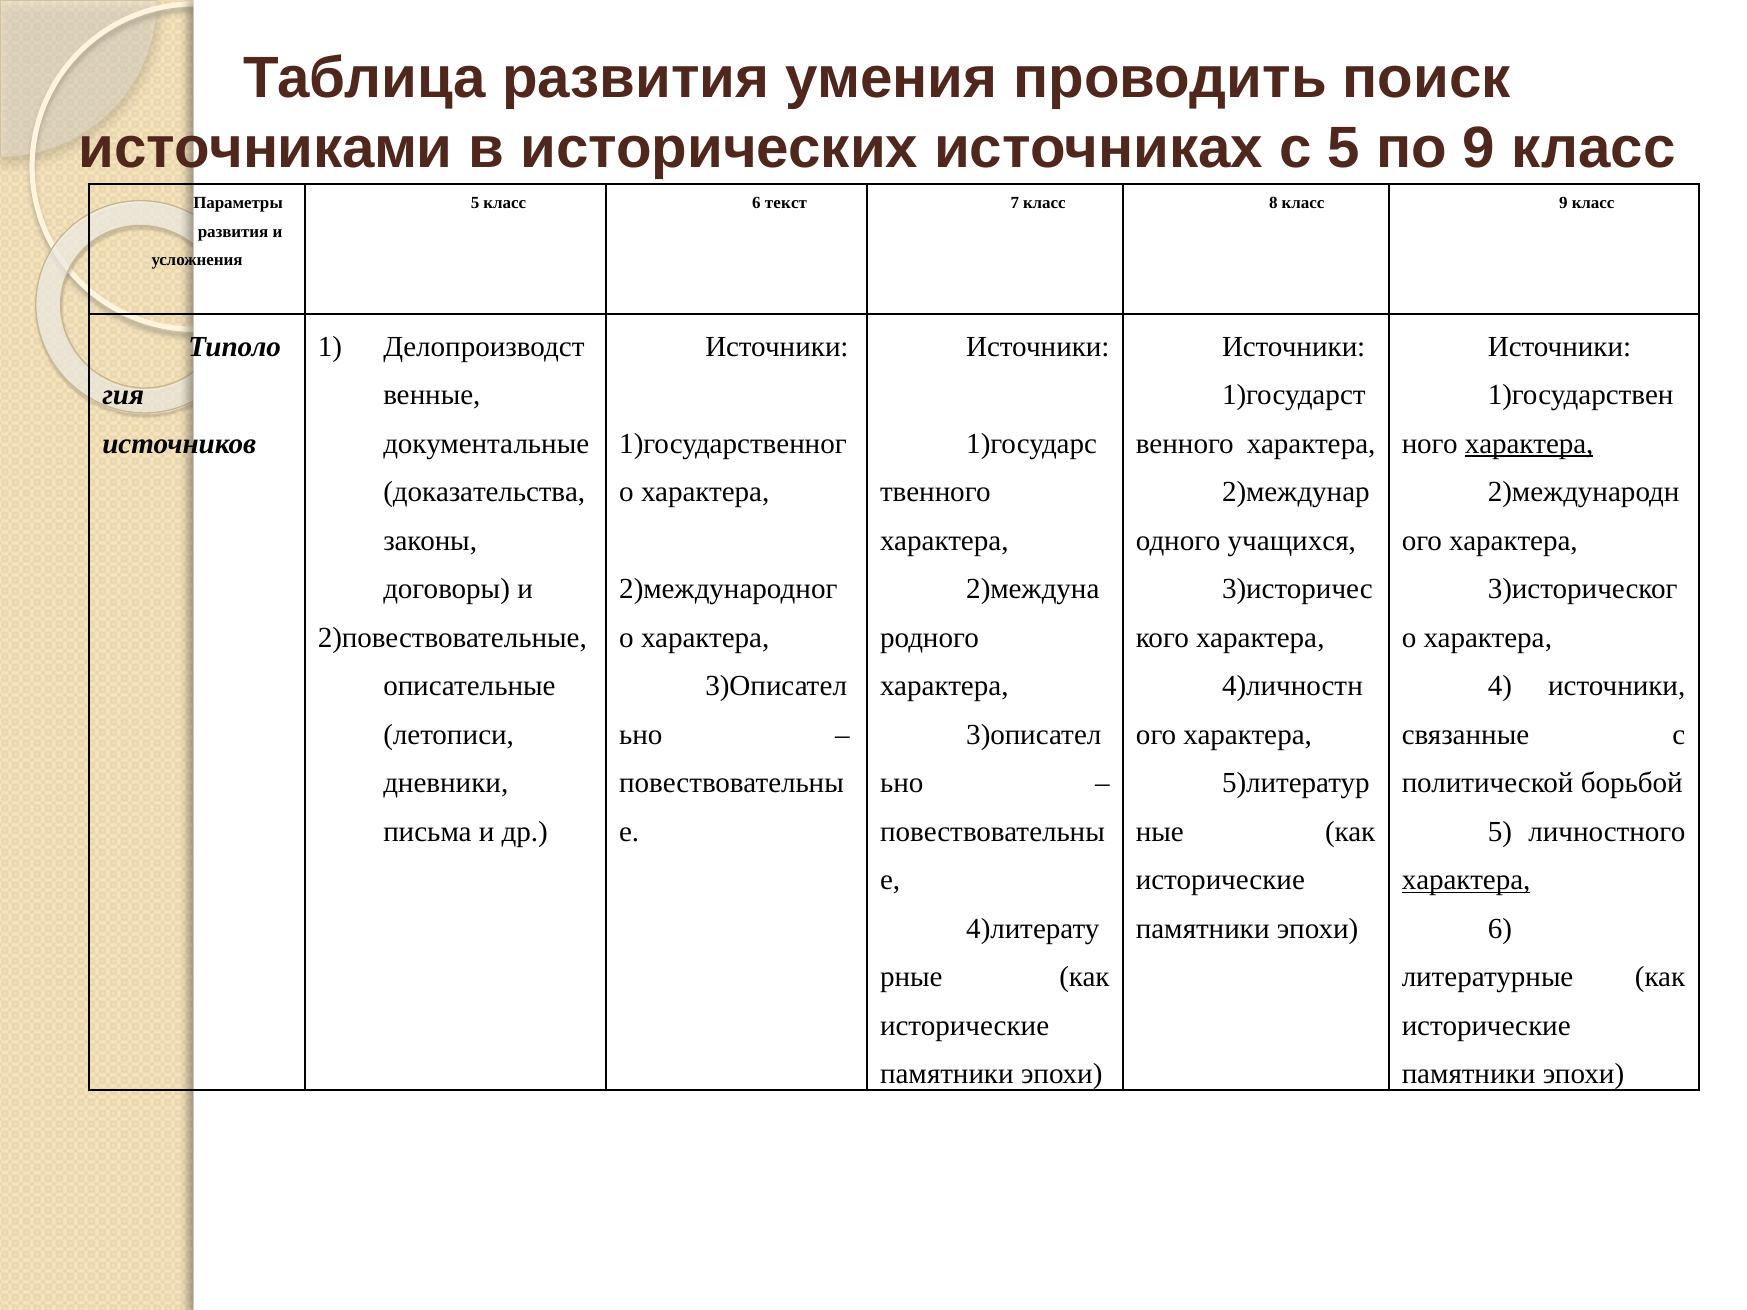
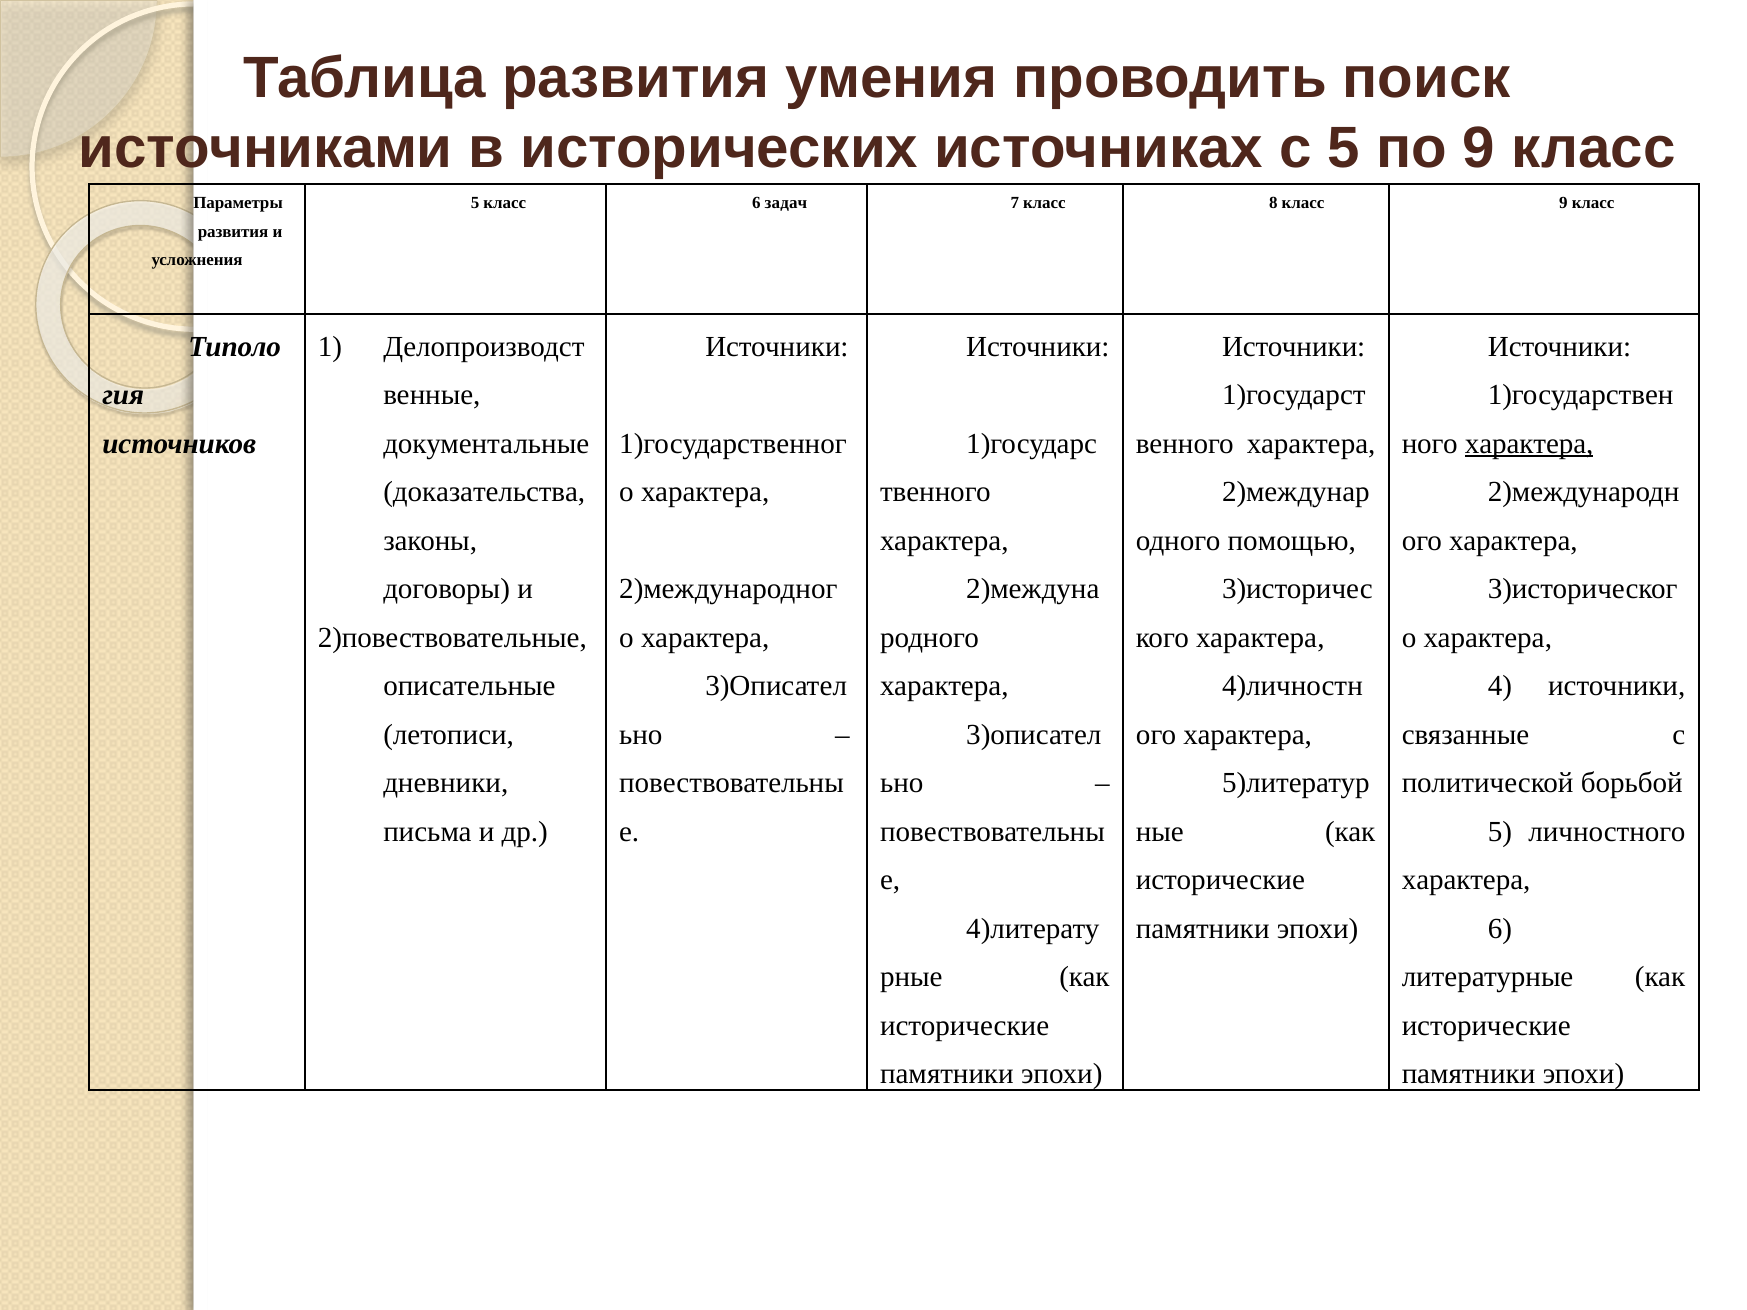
текст: текст -> задач
учащихся: учащихся -> помощью
характера at (1466, 880) underline: present -> none
